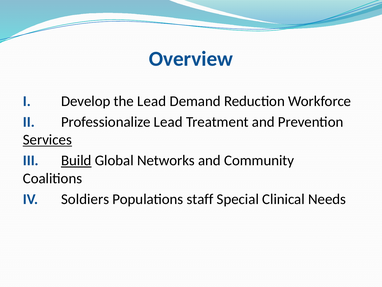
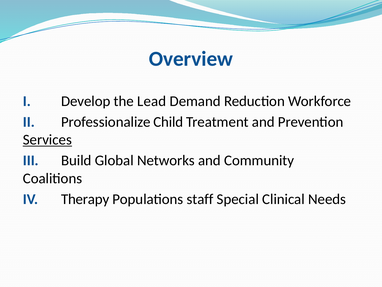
Professionalize Lead: Lead -> Child
Build underline: present -> none
Soldiers: Soldiers -> Therapy
